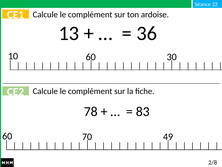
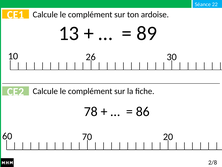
36: 36 -> 89
10 60: 60 -> 26
83: 83 -> 86
49: 49 -> 20
